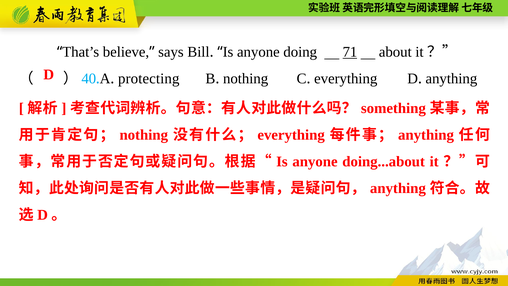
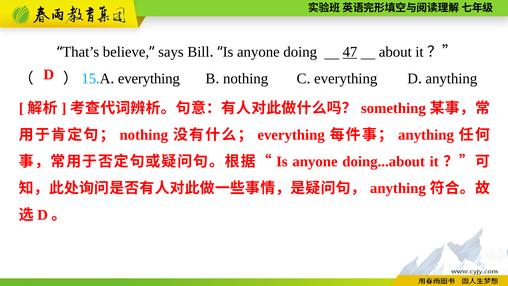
71: 71 -> 47
40: 40 -> 15
protecting at (149, 79): protecting -> everything
